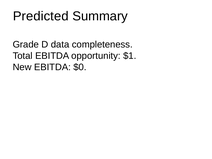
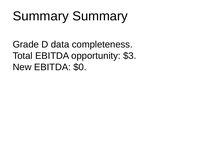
Predicted at (41, 16): Predicted -> Summary
$1: $1 -> $3
